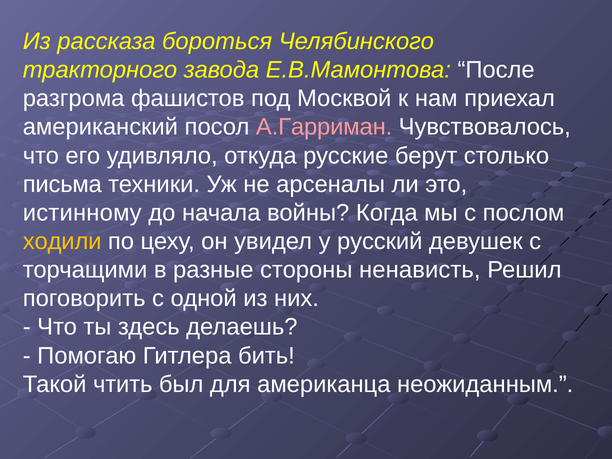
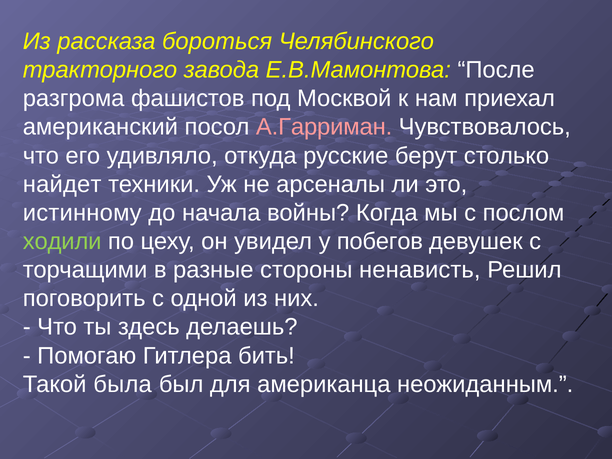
письма: письма -> найдет
ходили colour: yellow -> light green
русский: русский -> побегов
чтить: чтить -> была
